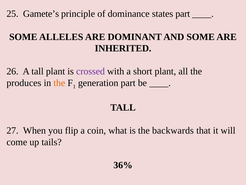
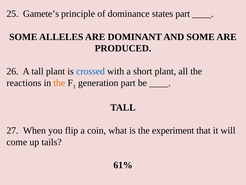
INHERITED: INHERITED -> PRODUCED
crossed colour: purple -> blue
produces: produces -> reactions
backwards: backwards -> experiment
36%: 36% -> 61%
